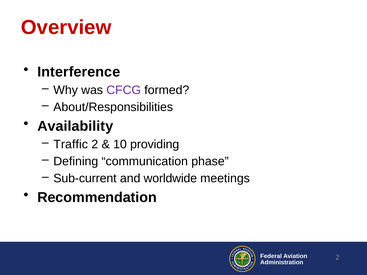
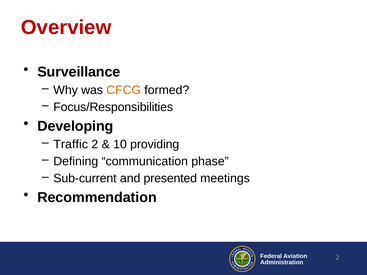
Interference: Interference -> Surveillance
CFCG colour: purple -> orange
About/Responsibilities: About/Responsibilities -> Focus/Responsibilities
Availability: Availability -> Developing
worldwide: worldwide -> presented
